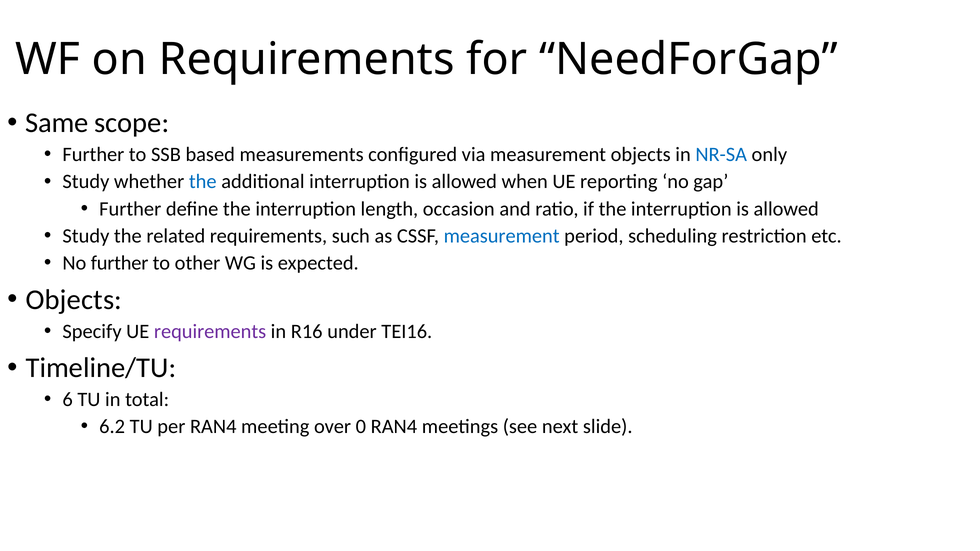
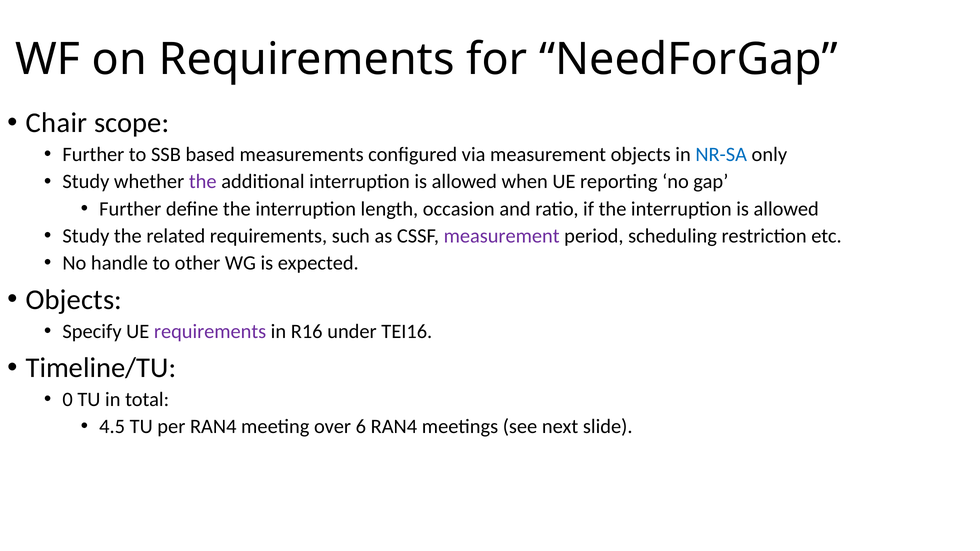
Same: Same -> Chair
the at (203, 182) colour: blue -> purple
measurement at (502, 236) colour: blue -> purple
No further: further -> handle
6: 6 -> 0
6.2: 6.2 -> 4.5
0: 0 -> 6
